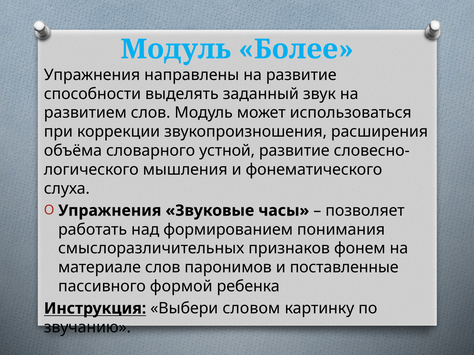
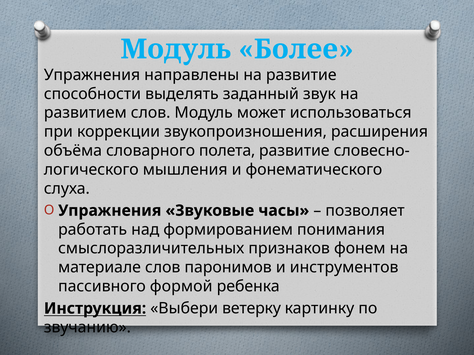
устной: устной -> полета
поставленные: поставленные -> инструментов
словом: словом -> ветерку
